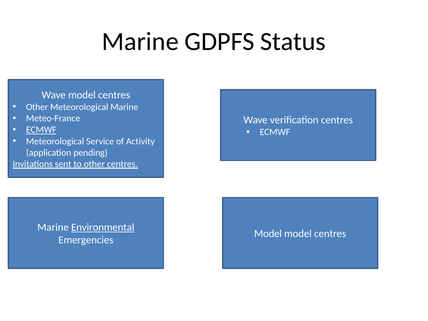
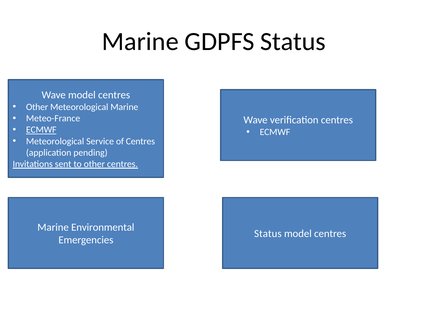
of Activity: Activity -> Centres
Environmental underline: present -> none
Model at (268, 234): Model -> Status
